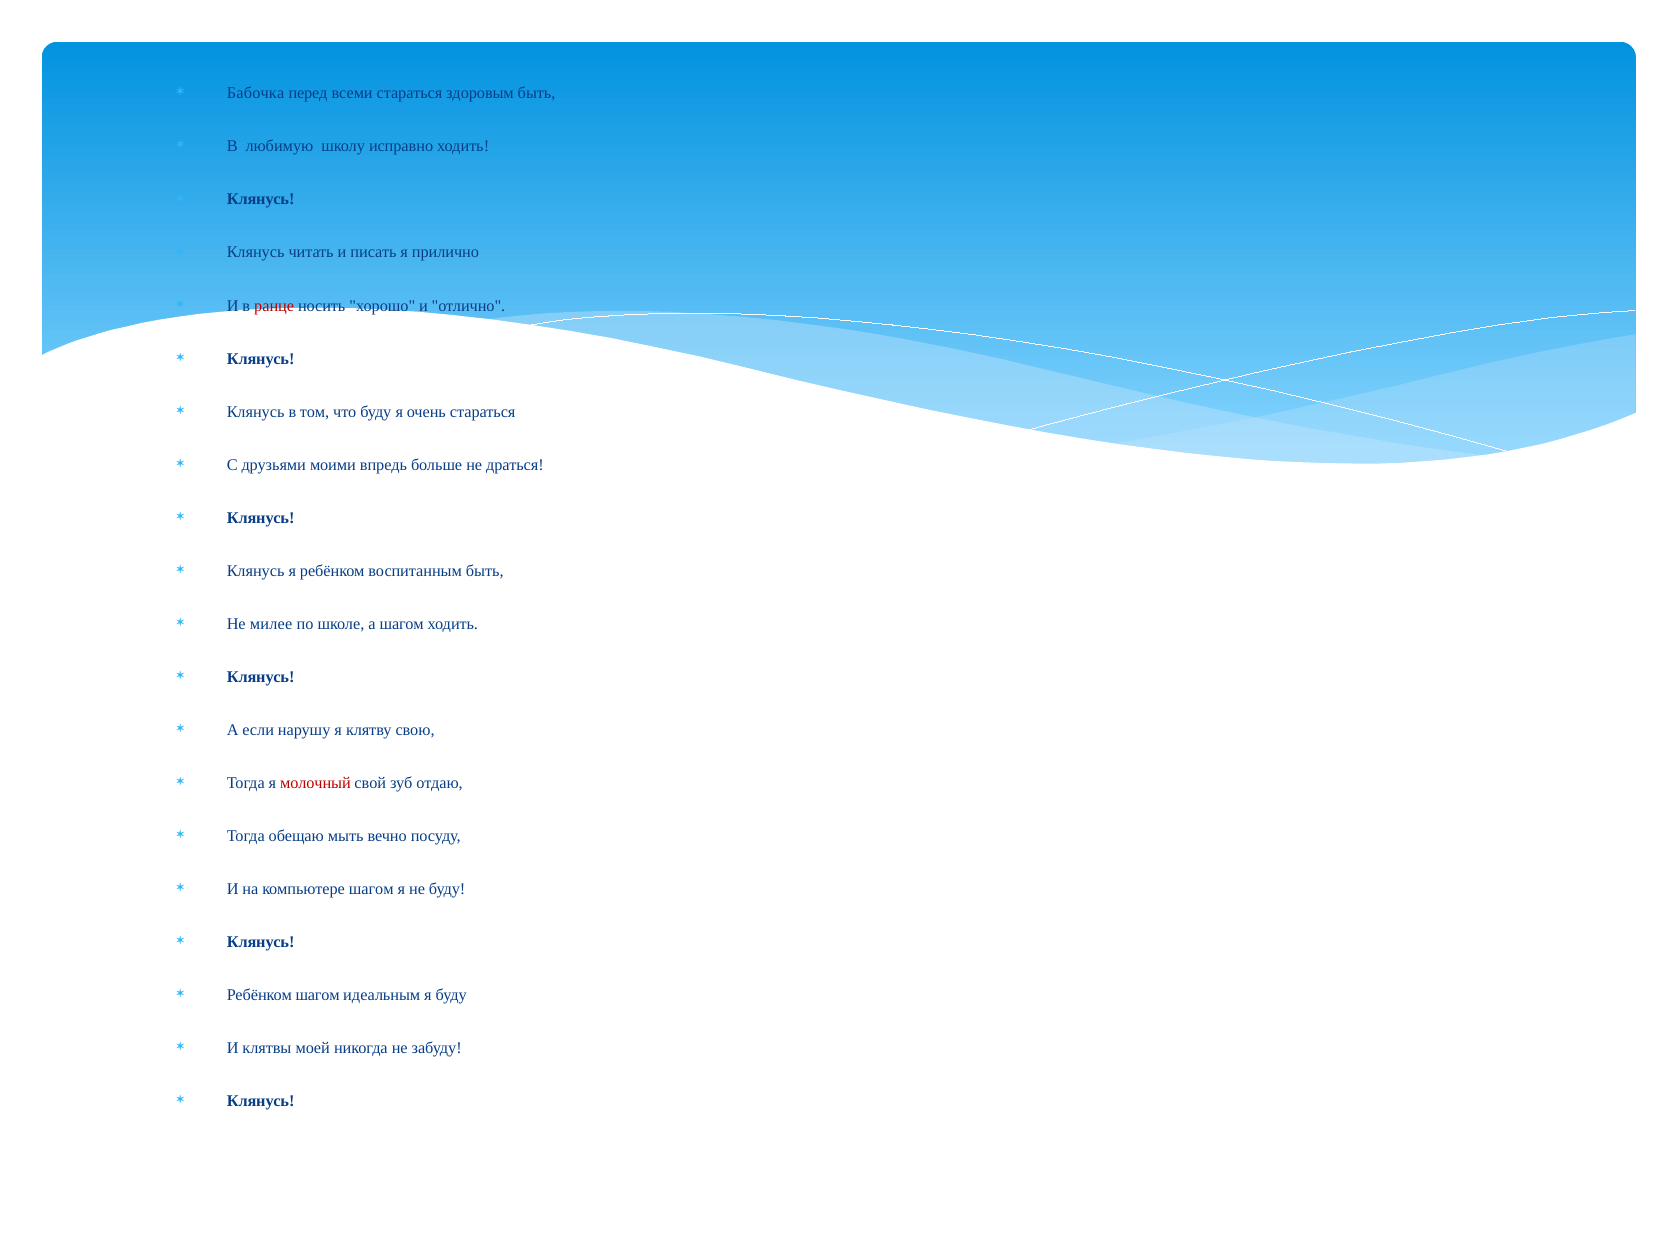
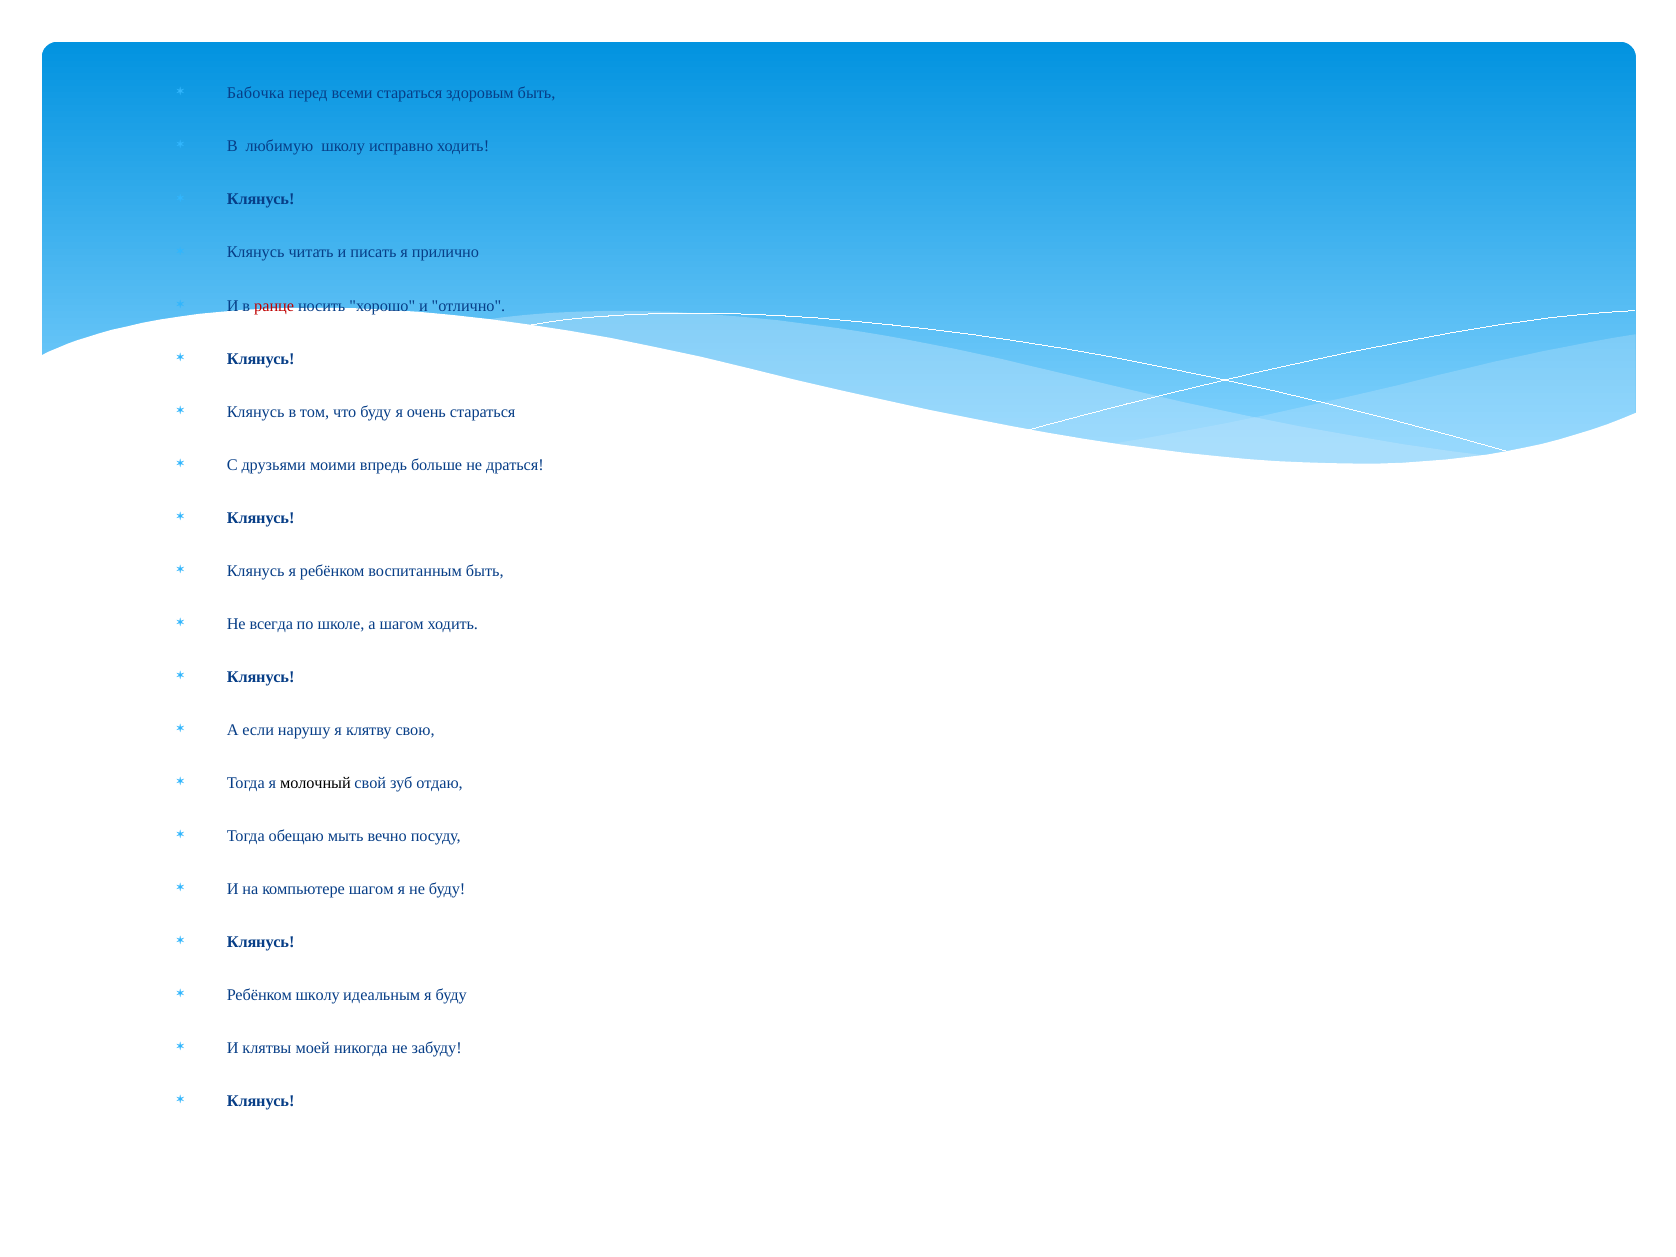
милее: милее -> всегда
молочный colour: red -> black
Ребёнком шагом: шагом -> школу
